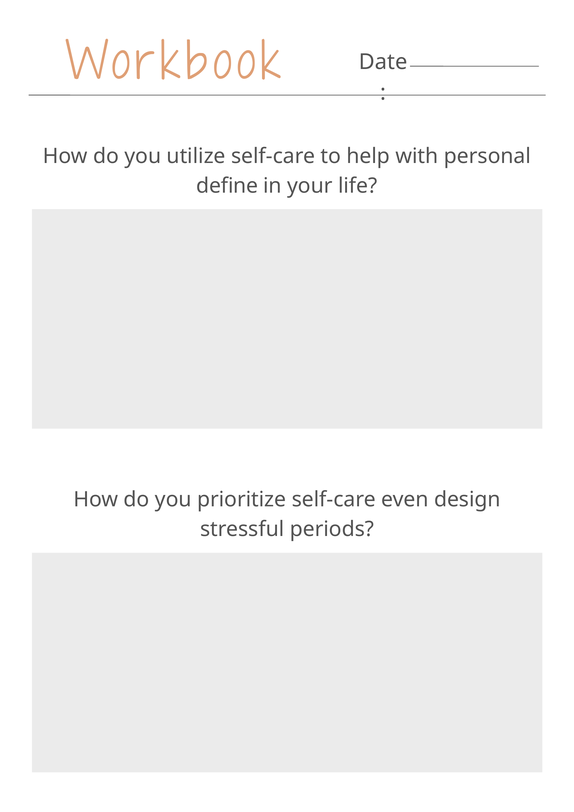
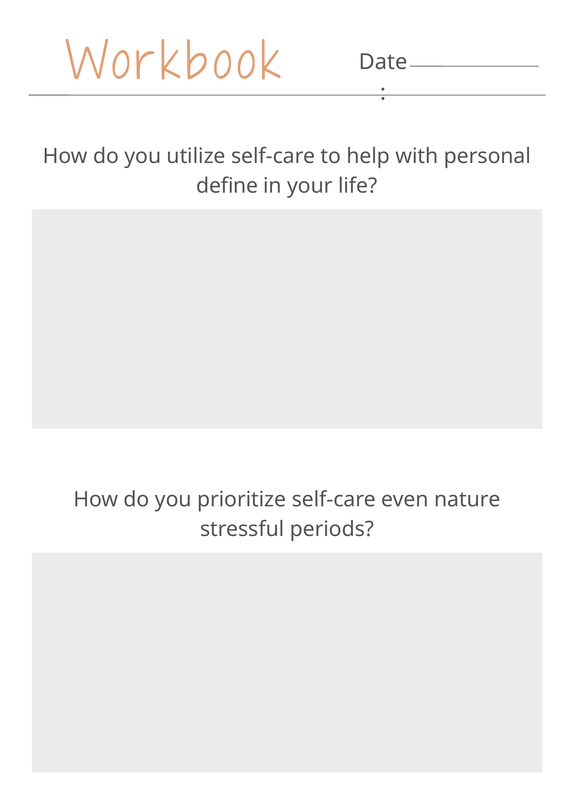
design: design -> nature
